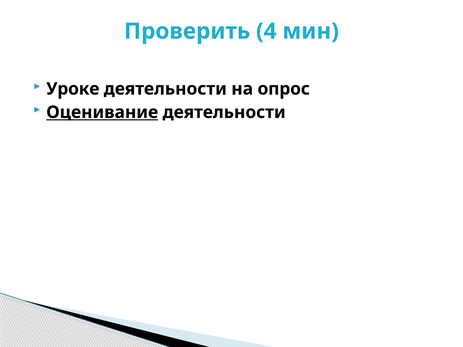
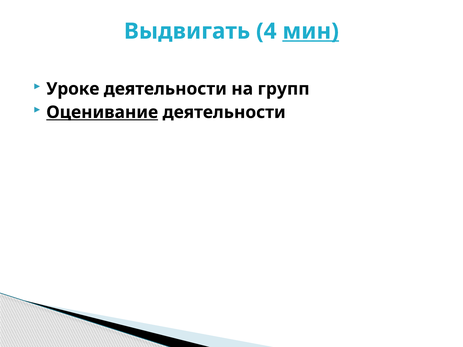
Проверить: Проверить -> Выдвигать
мин underline: none -> present
опрос: опрос -> групп
